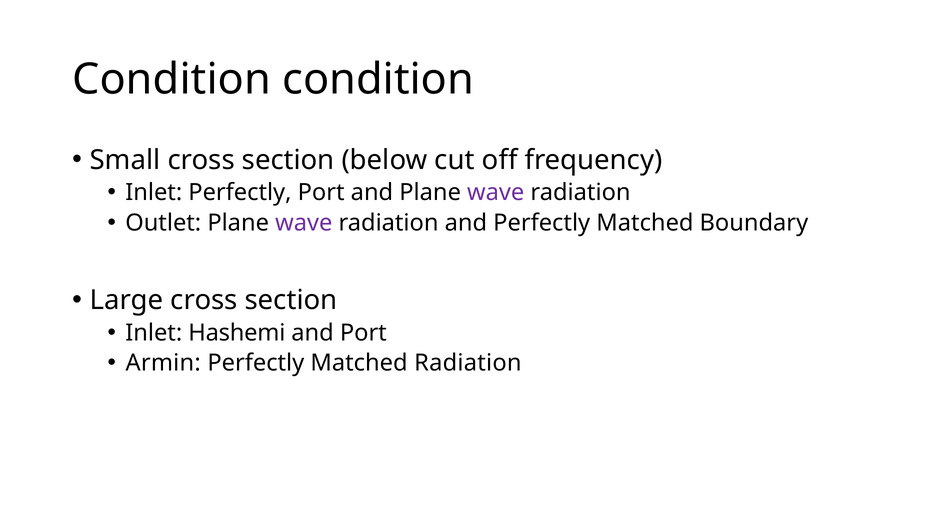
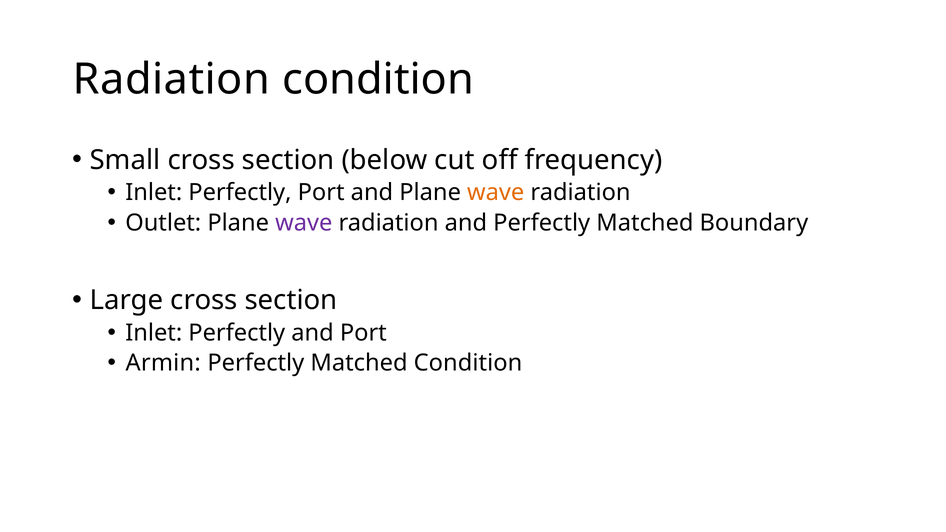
Condition at (172, 79): Condition -> Radiation
wave at (496, 193) colour: purple -> orange
Hashemi at (237, 333): Hashemi -> Perfectly
Matched Radiation: Radiation -> Condition
